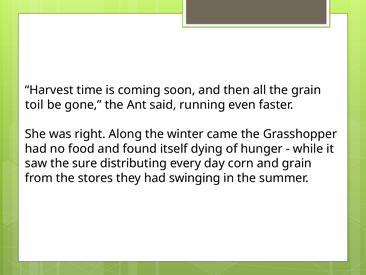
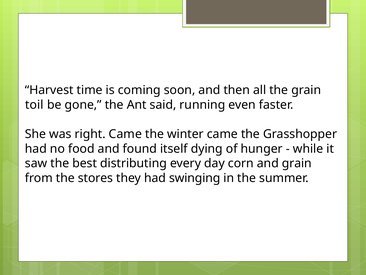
right Along: Along -> Came
sure: sure -> best
